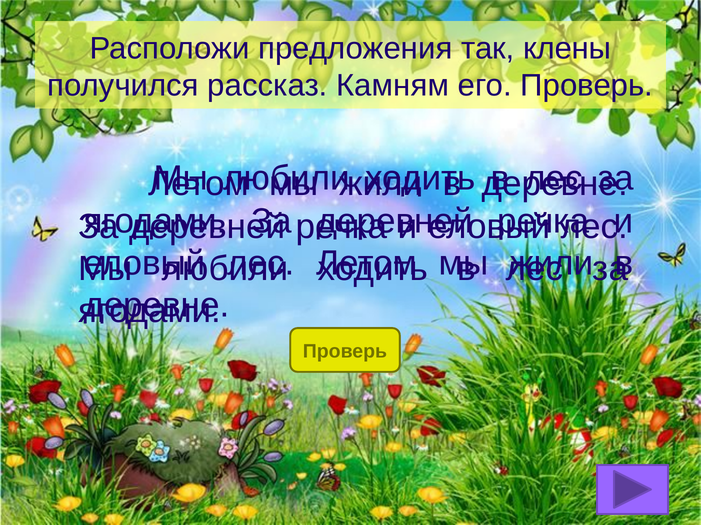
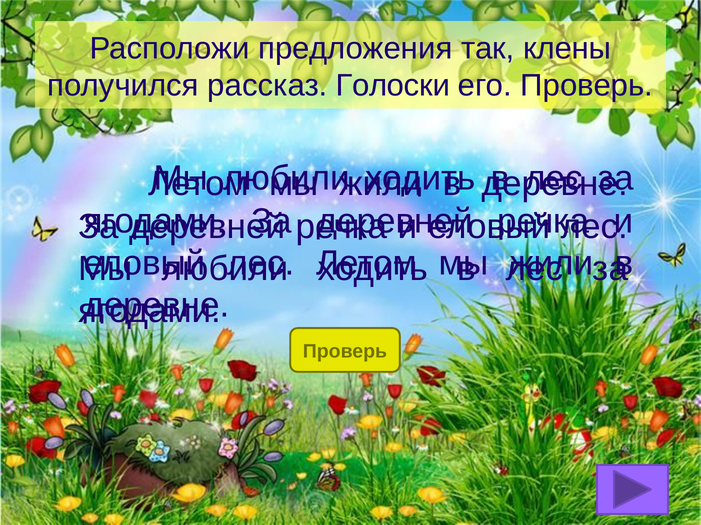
Камням: Камням -> Голоски
